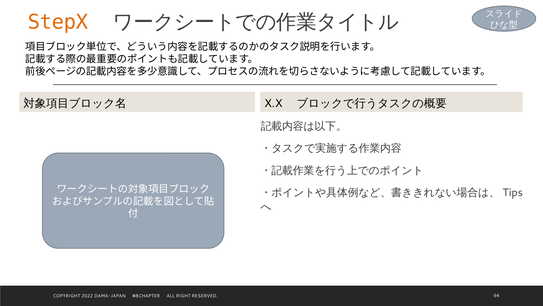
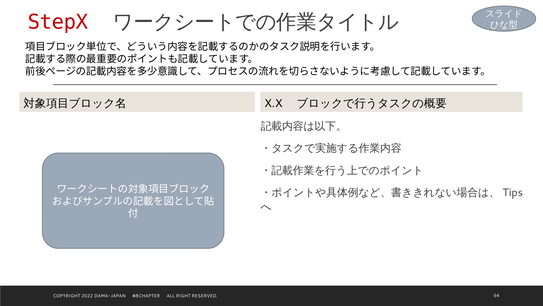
StepX colour: orange -> red
